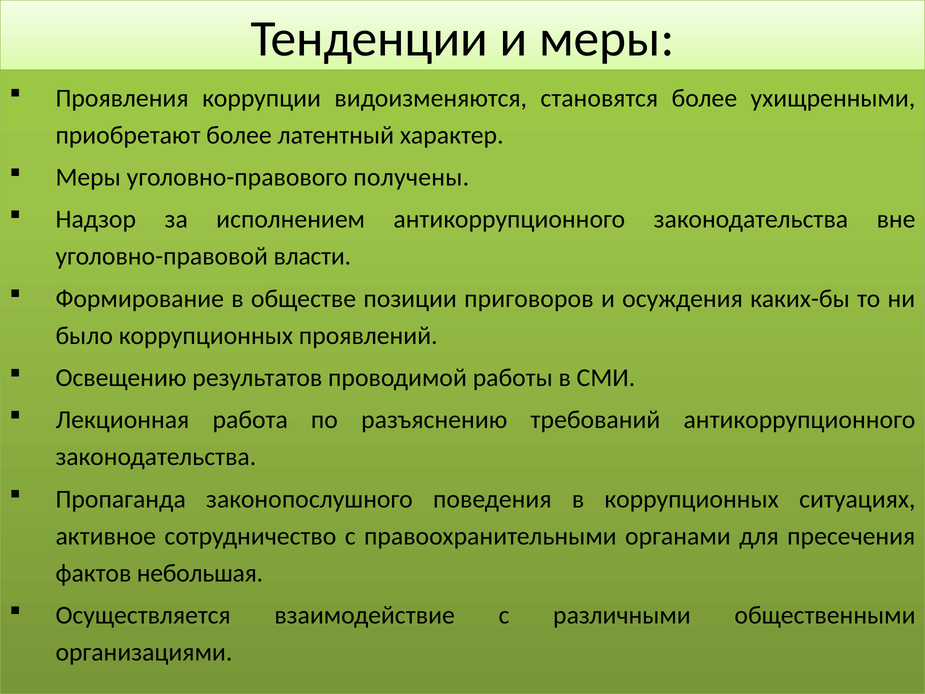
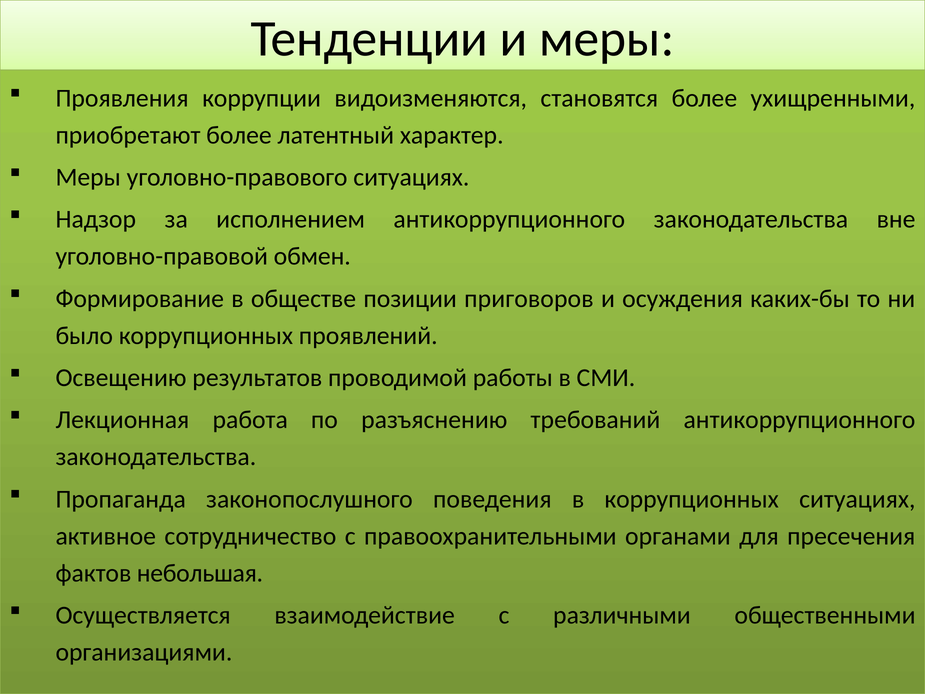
уголовно-правового получены: получены -> ситуациях
власти: власти -> обмен
